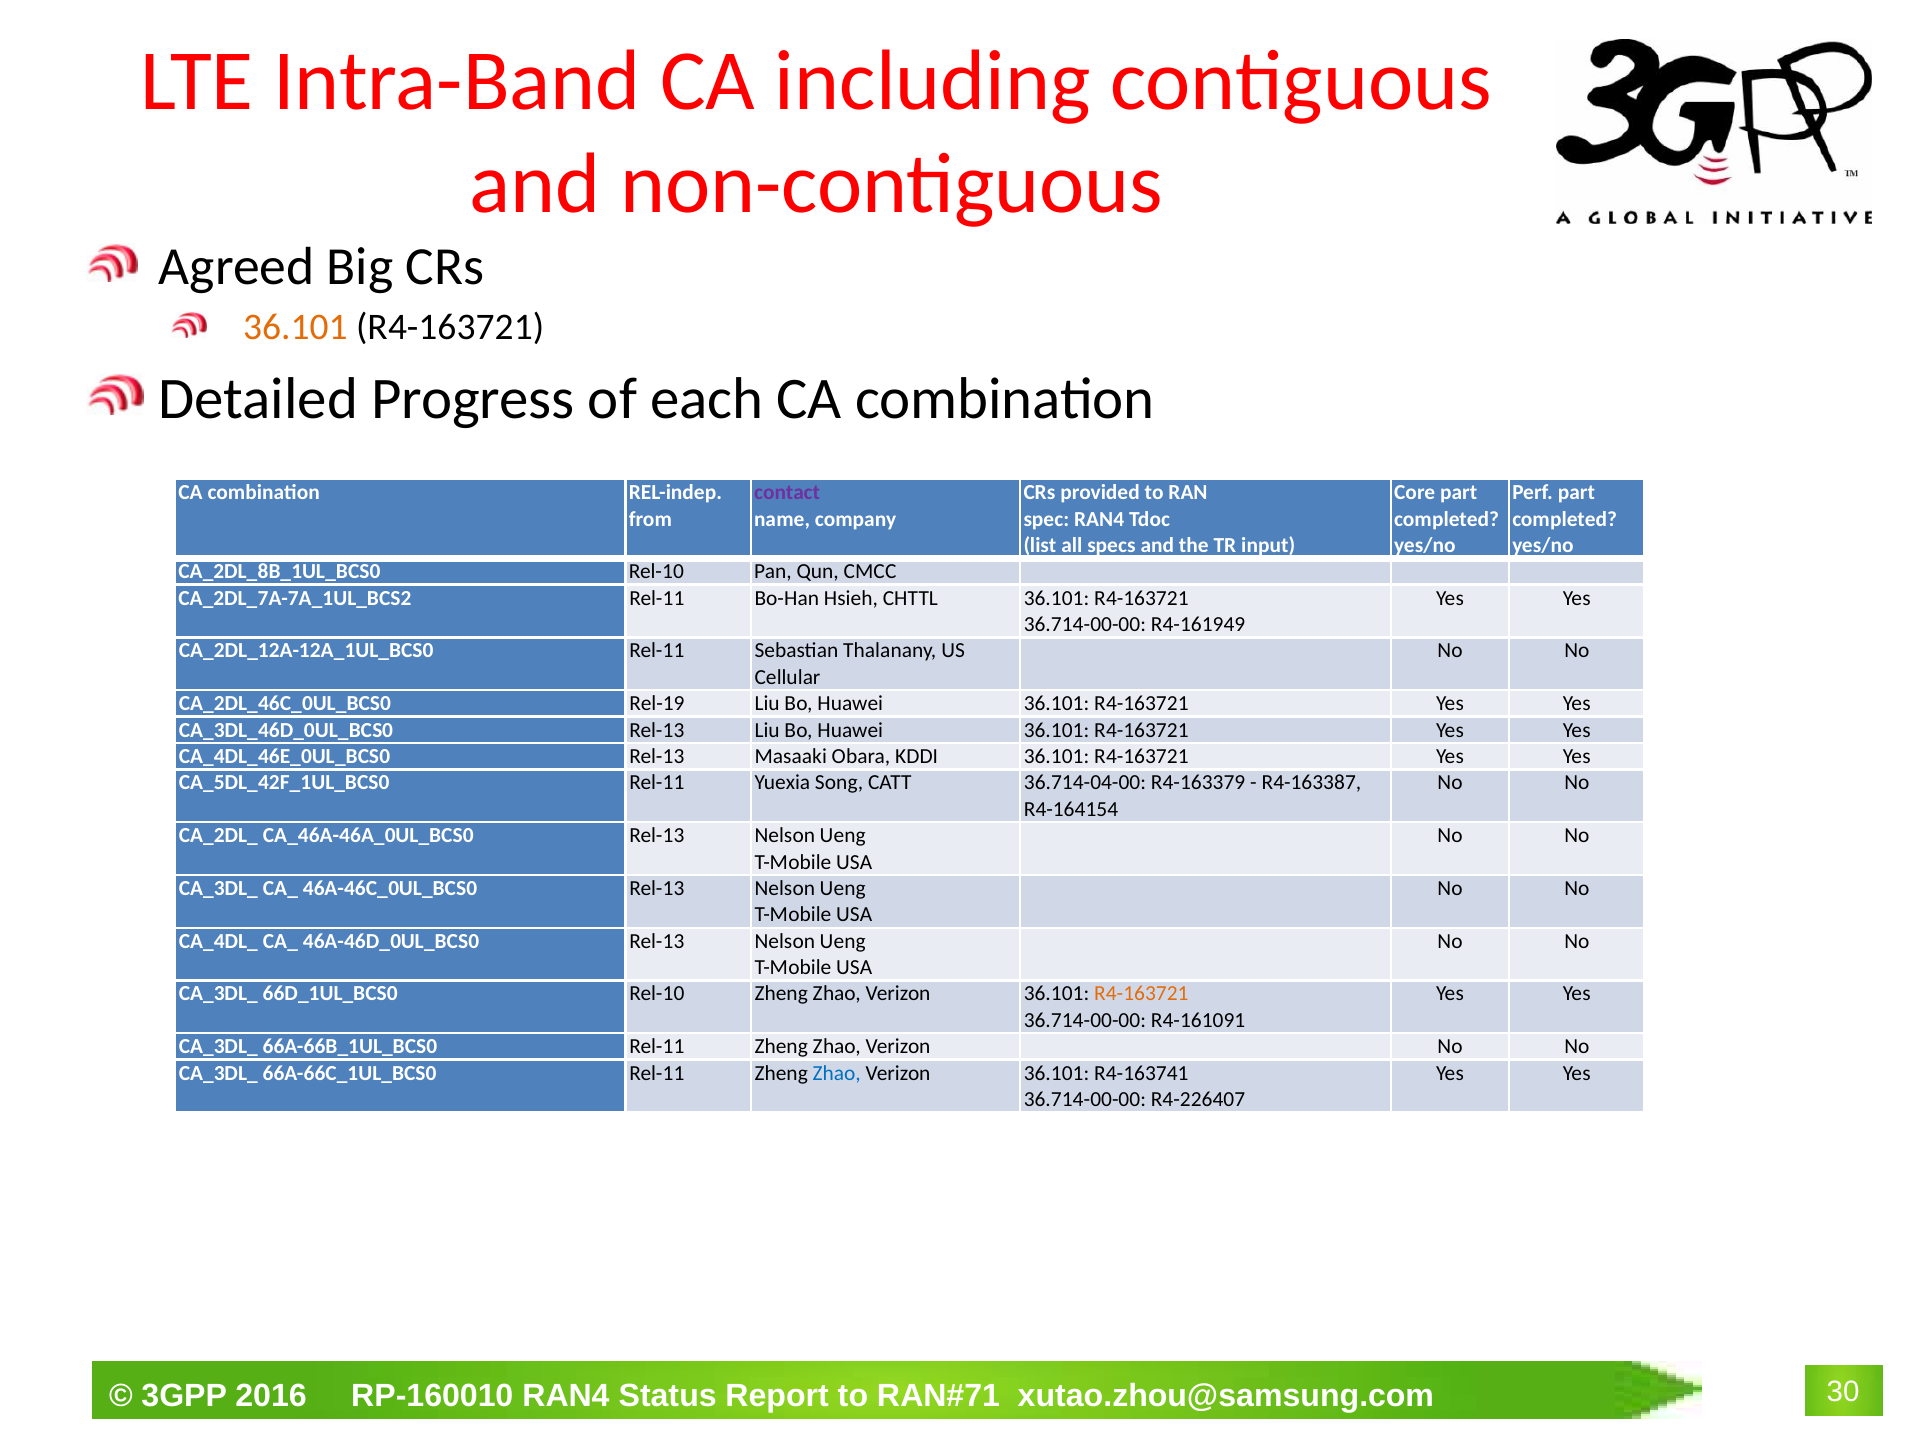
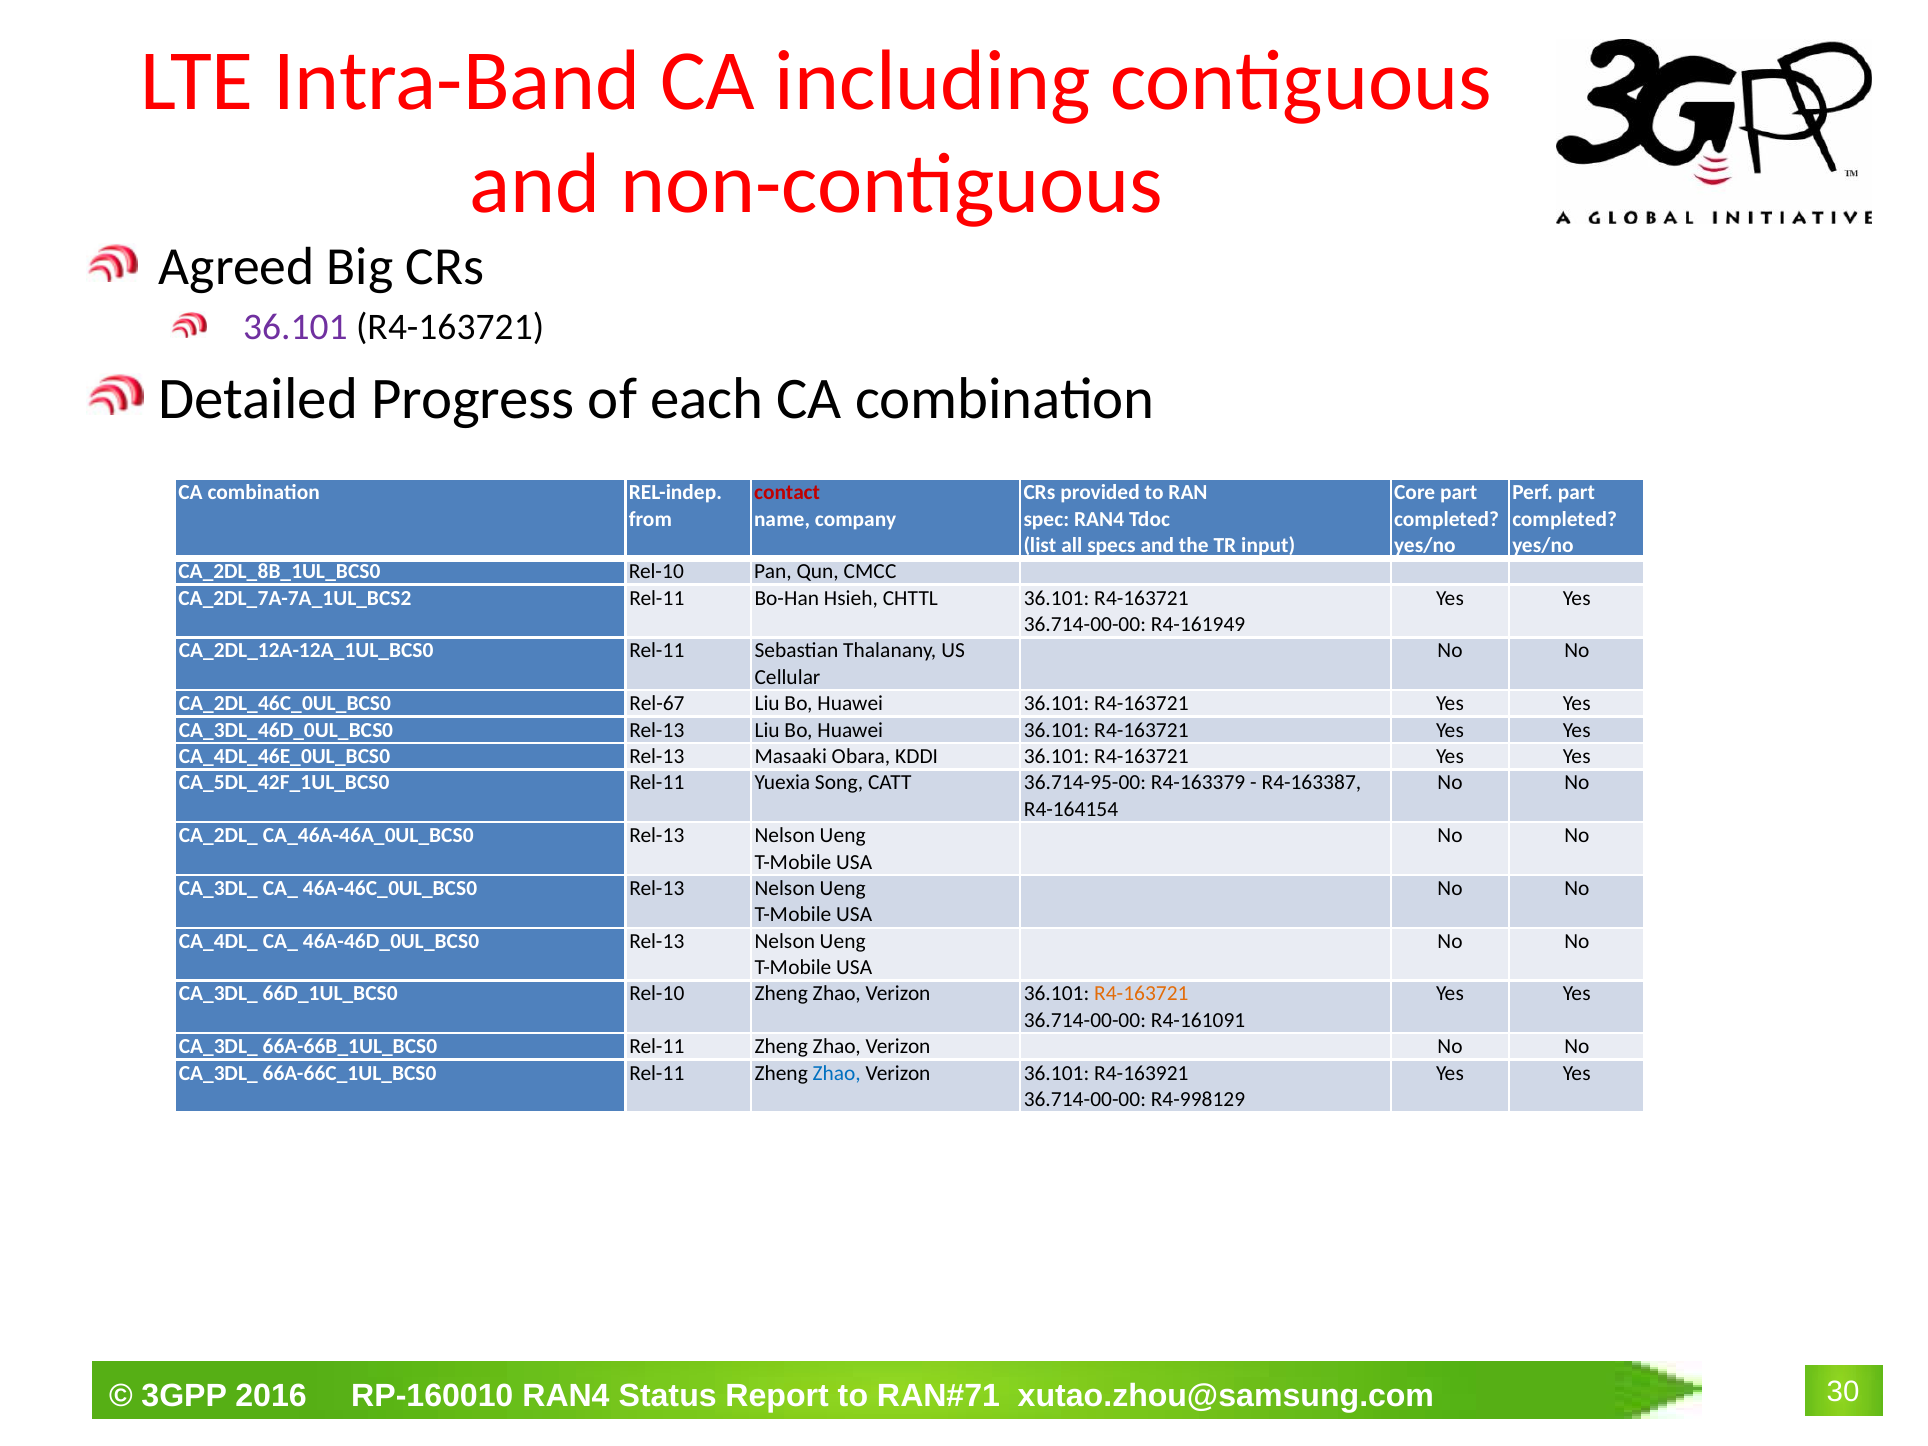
36.101 at (295, 327) colour: orange -> purple
contact colour: purple -> red
Rel-19: Rel-19 -> Rel-67
36.714-04-00: 36.714-04-00 -> 36.714-95-00
R4-163741: R4-163741 -> R4-163921
R4-226407: R4-226407 -> R4-998129
